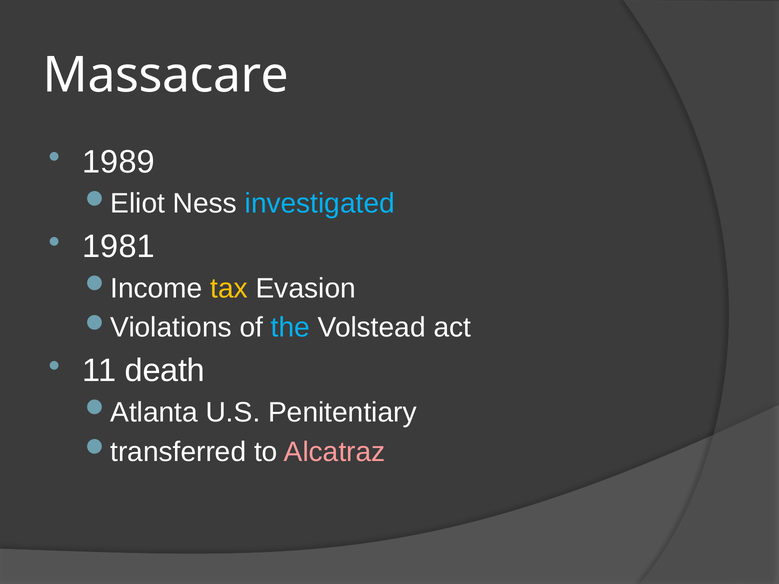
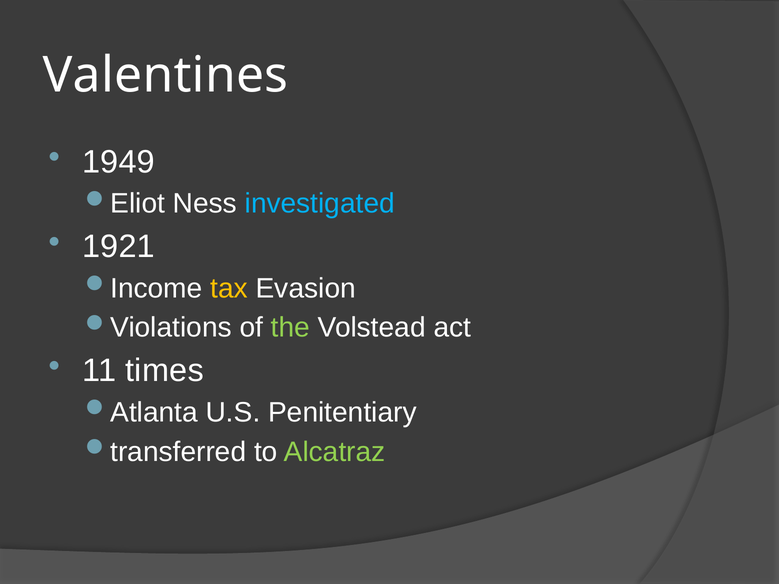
Massacare: Massacare -> Valentines
1989: 1989 -> 1949
1981: 1981 -> 1921
the colour: light blue -> light green
death: death -> times
Alcatraz colour: pink -> light green
